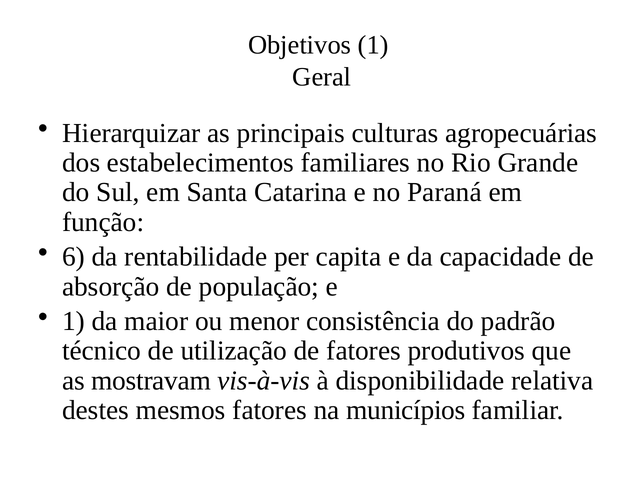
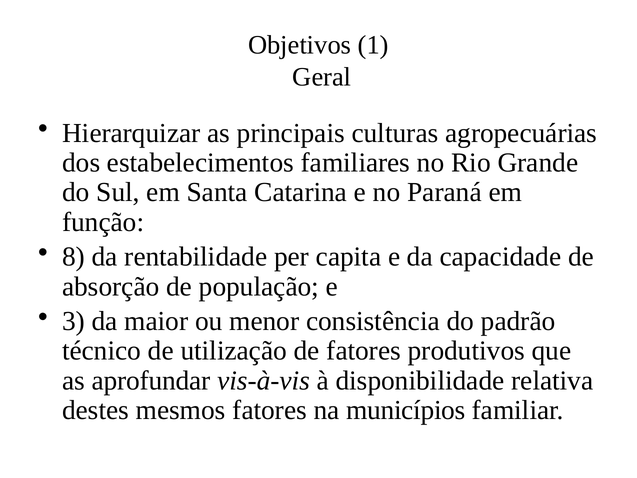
6: 6 -> 8
1 at (74, 321): 1 -> 3
mostravam: mostravam -> aprofundar
